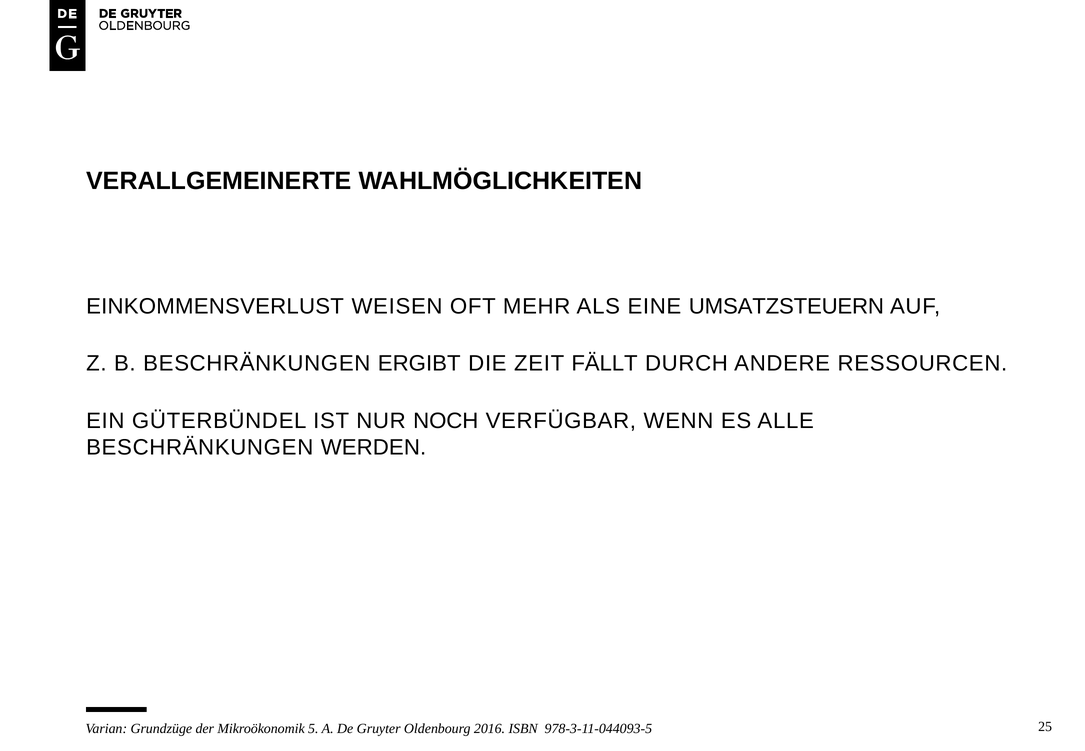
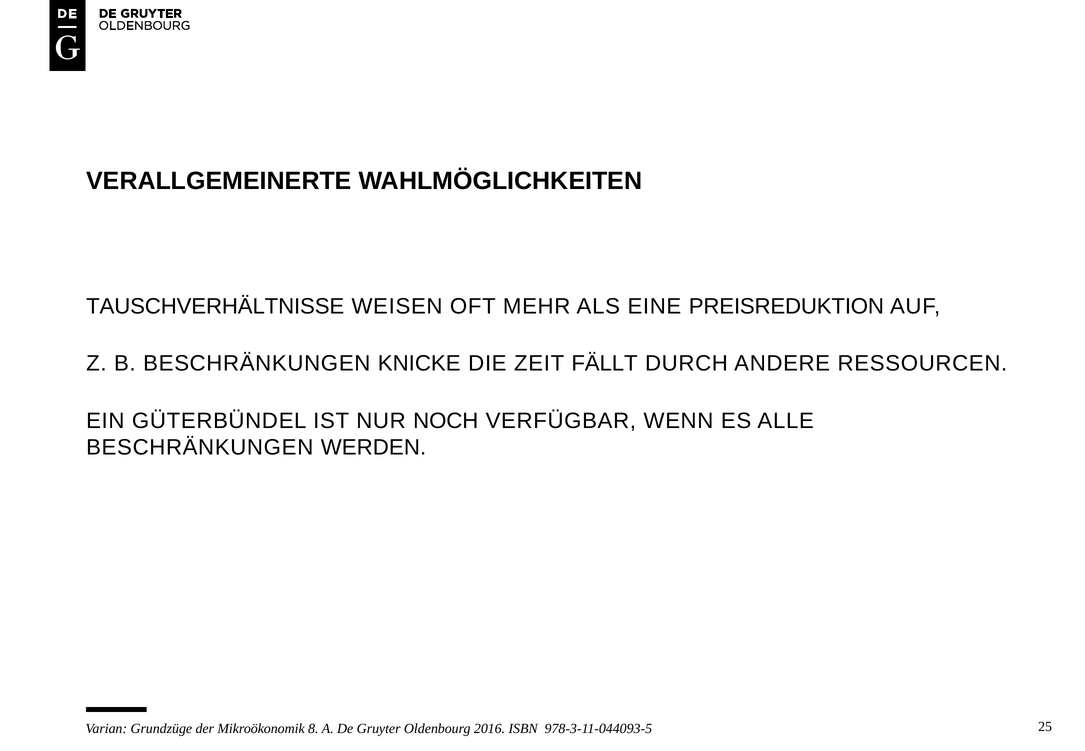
EINKOMMENSVERLUST: EINKOMMENSVERLUST -> TAUSCHVERHÄLTNISSE
UMSATZSTEUERN: UMSATZSTEUERN -> PREISREDUKTION
ERGIBT: ERGIBT -> KNICKE
5: 5 -> 8
